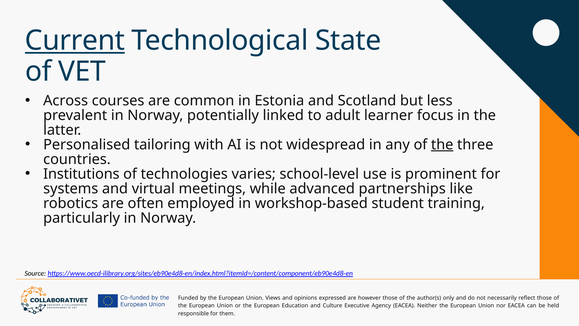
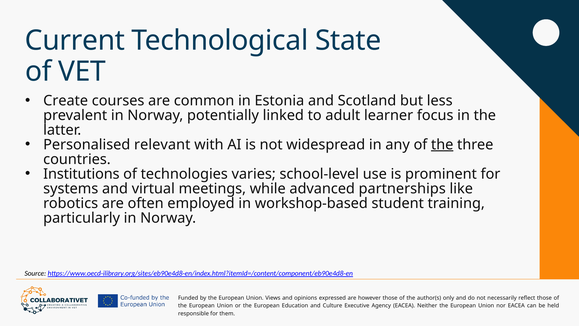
Current underline: present -> none
Across: Across -> Create
tailoring: tailoring -> relevant
